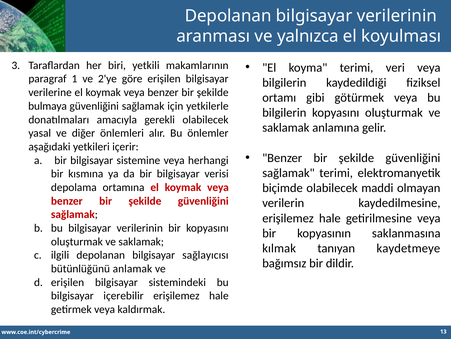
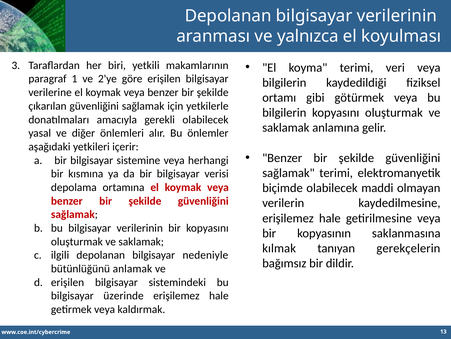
bulmaya: bulmaya -> çıkarılan
kaydetmeye: kaydetmeye -> gerekçelerin
sağlayıcısı: sağlayıcısı -> nedeniyle
içerebilir: içerebilir -> üzerinde
